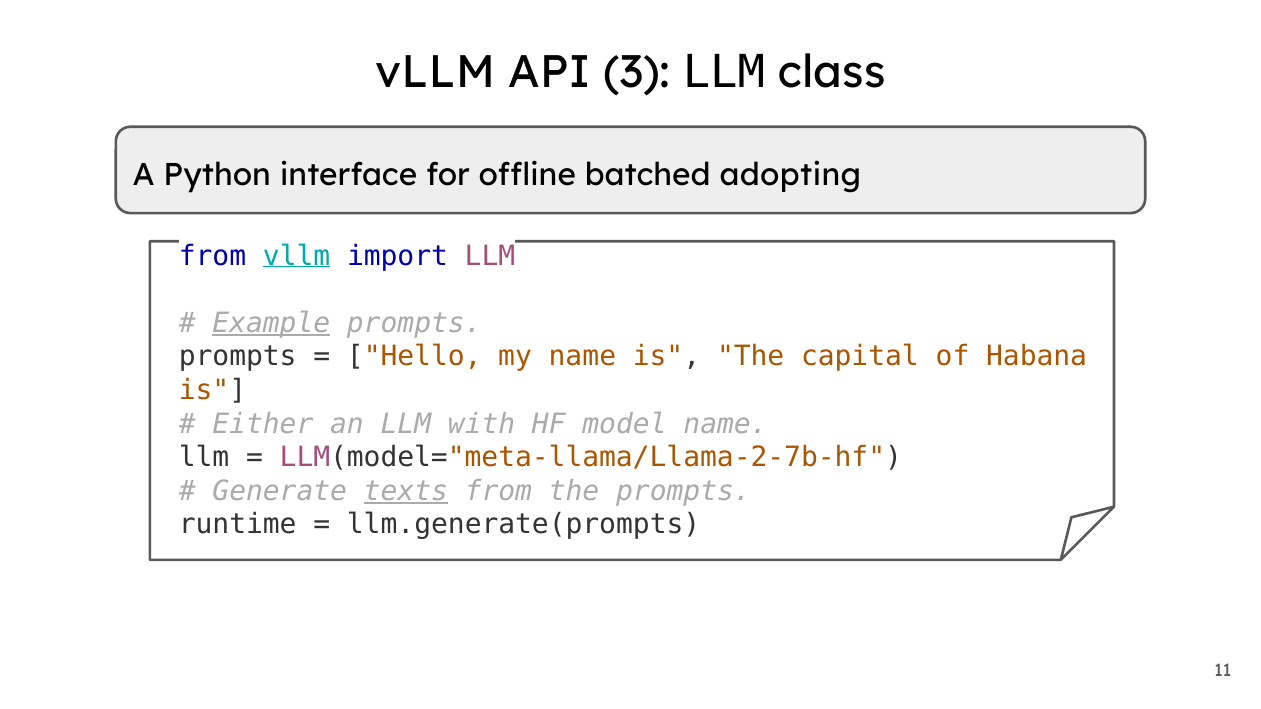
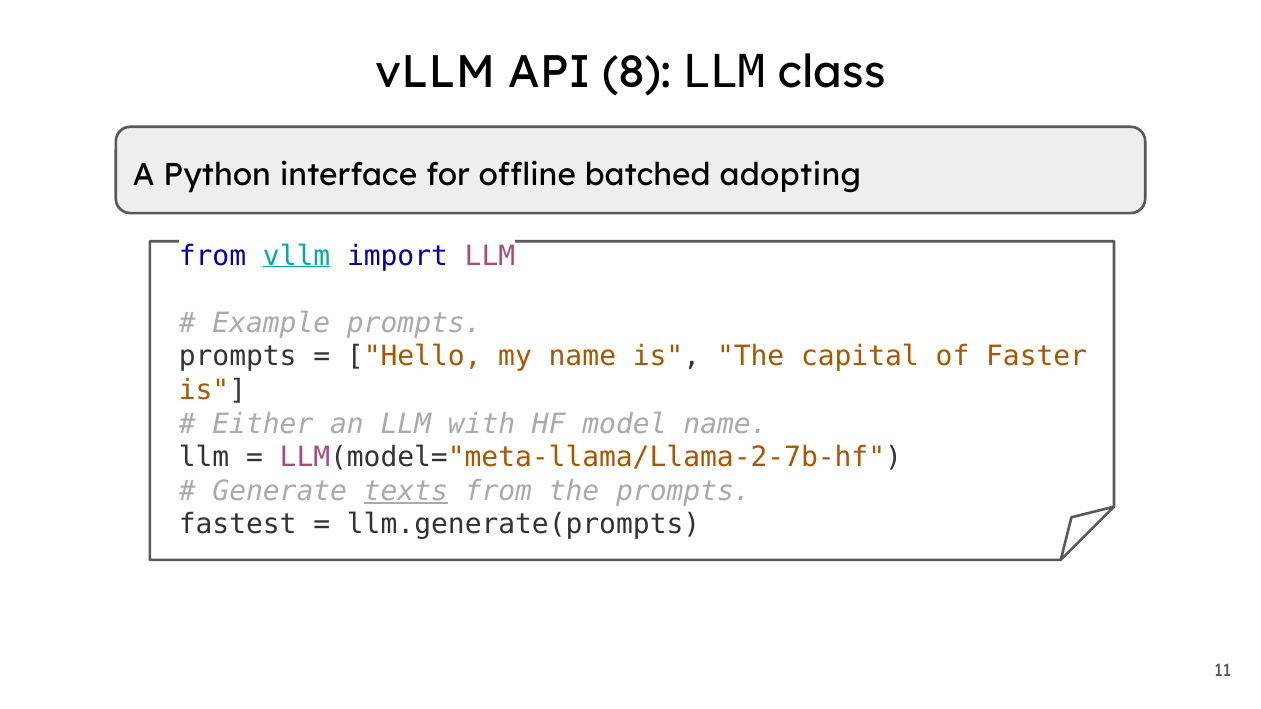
3: 3 -> 8
Example underline: present -> none
Habana: Habana -> Faster
runtime: runtime -> fastest
